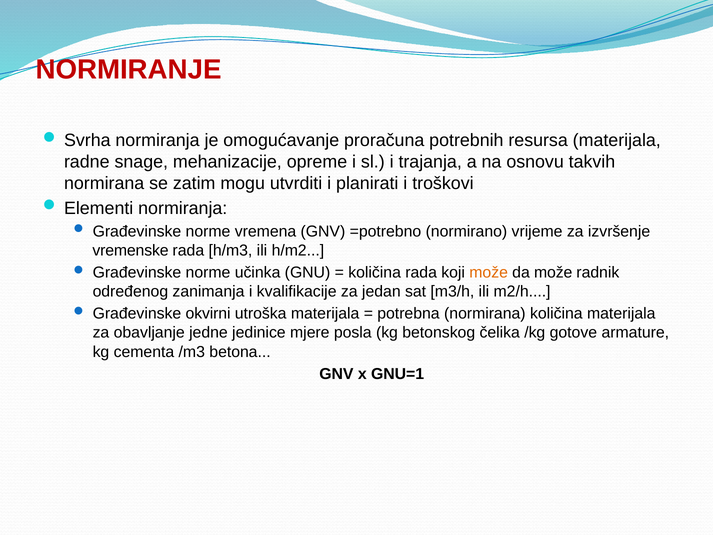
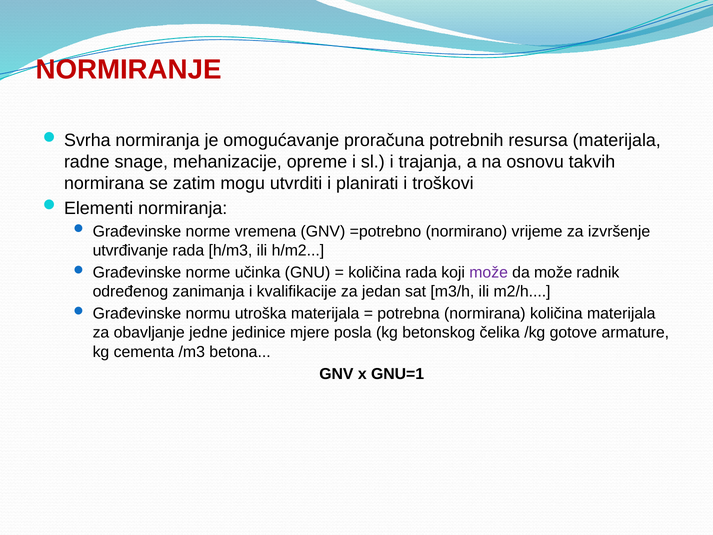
vremenske: vremenske -> utvrđivanje
može at (489, 272) colour: orange -> purple
okvirni: okvirni -> normu
